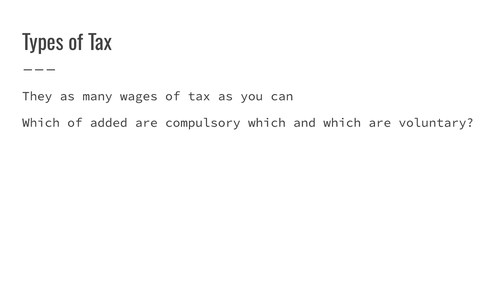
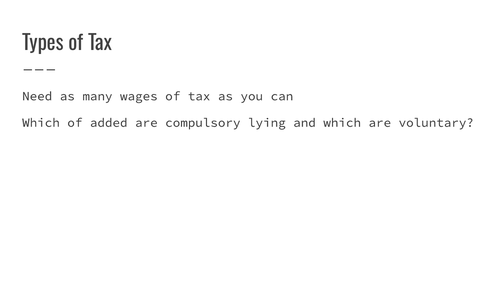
They: They -> Need
compulsory which: which -> lying
